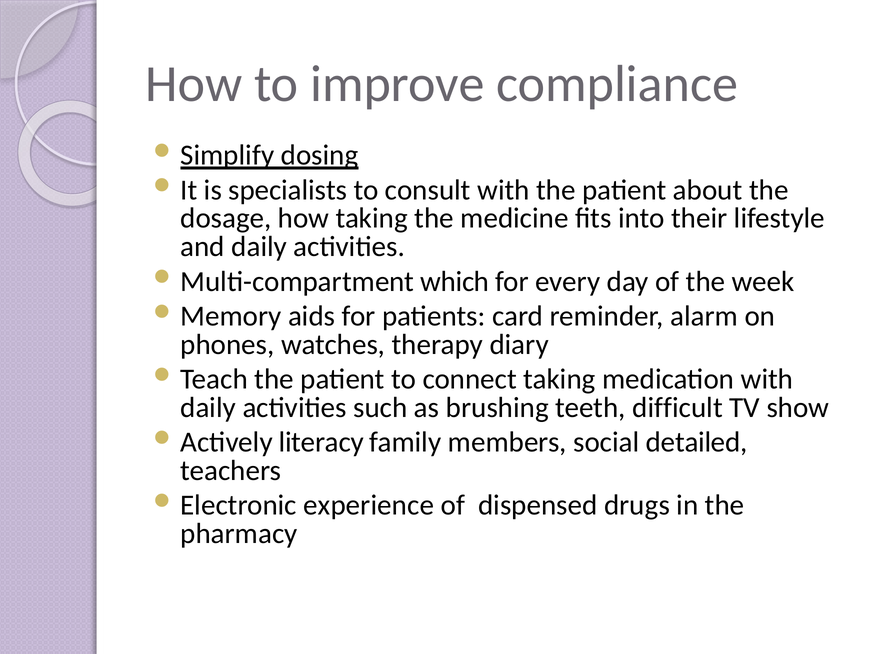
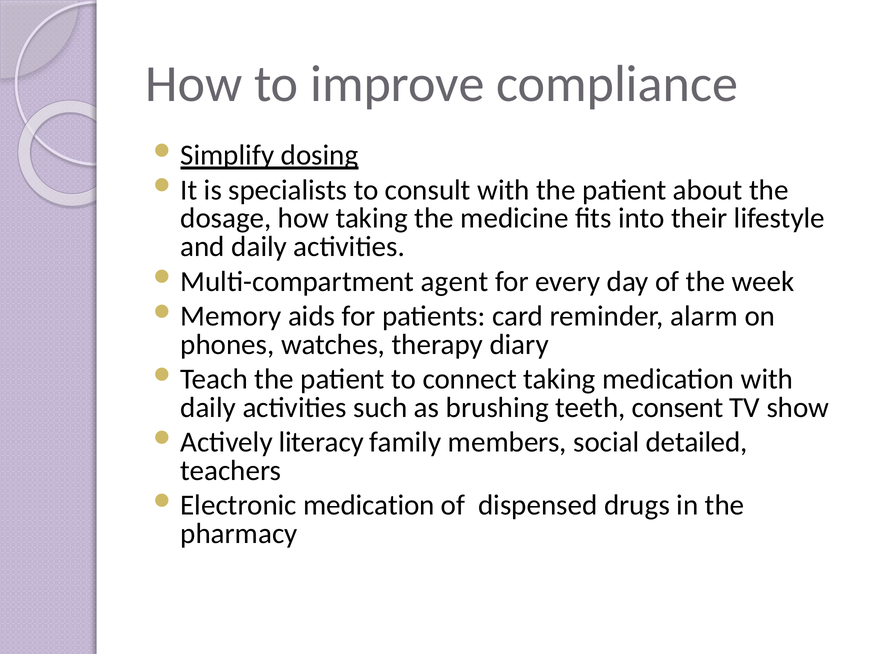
which: which -> agent
difficult: difficult -> consent
experience at (369, 505): experience -> medication
